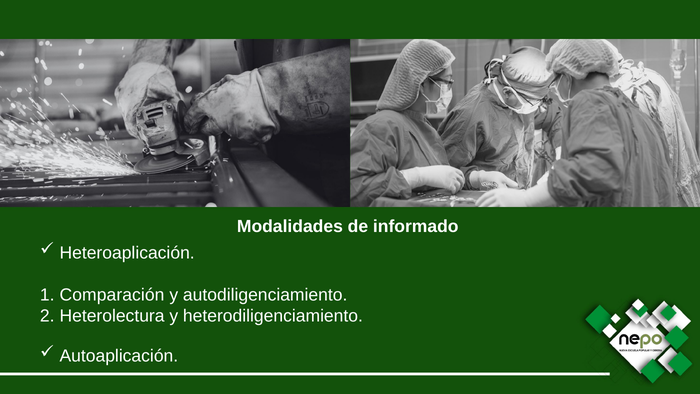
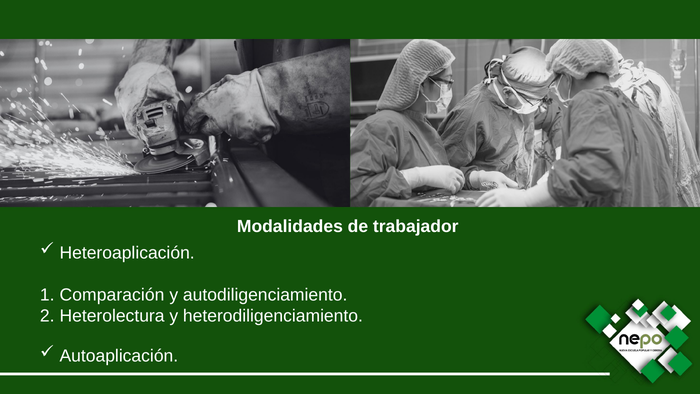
informado: informado -> trabajador
